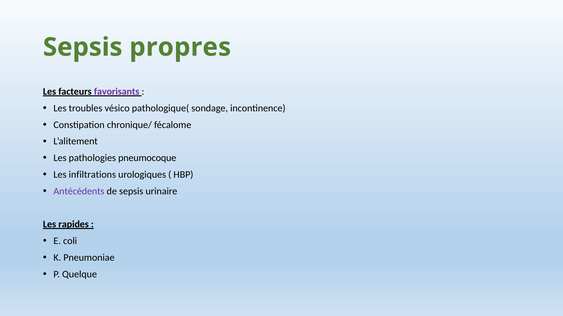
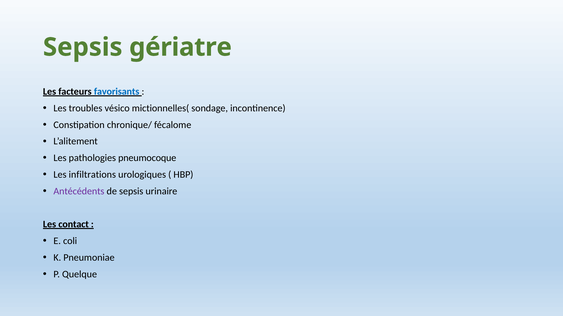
propres: propres -> gériatre
favorisants colour: purple -> blue
pathologique(: pathologique( -> mictionnelles(
rapides: rapides -> contact
